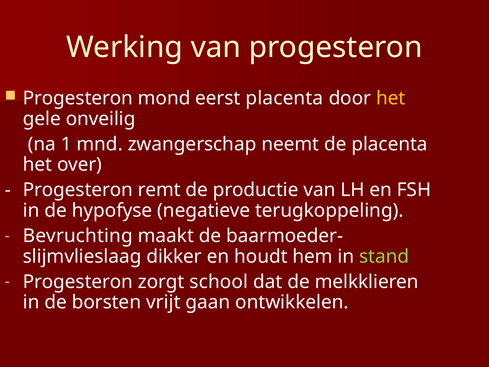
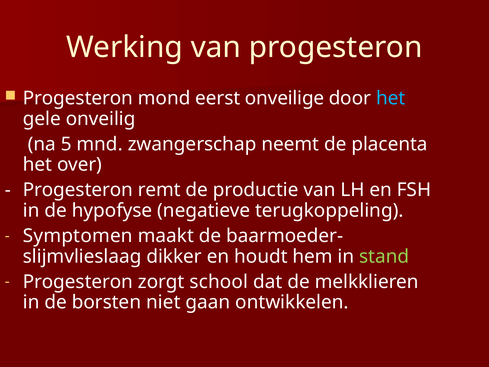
eerst placenta: placenta -> onveilige
het at (391, 98) colour: yellow -> light blue
1: 1 -> 5
Bevruchting: Bevruchting -> Symptomen
vrijt: vrijt -> niet
